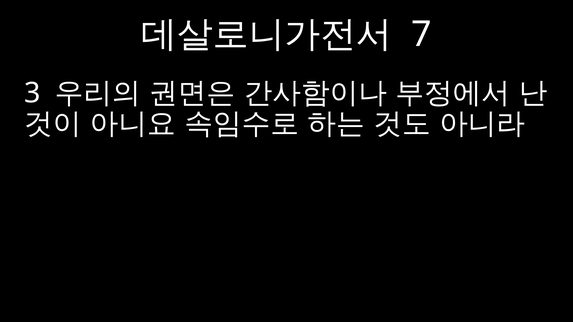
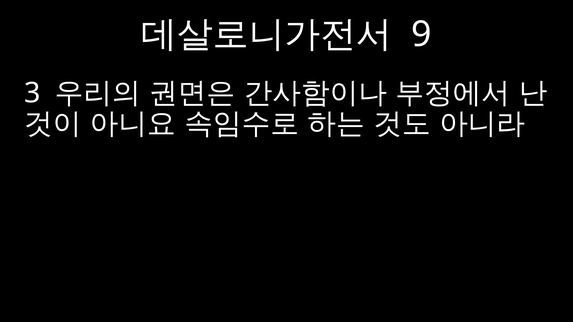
7: 7 -> 9
